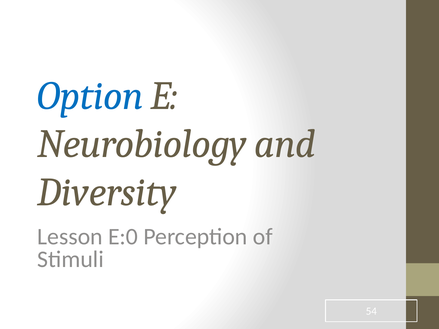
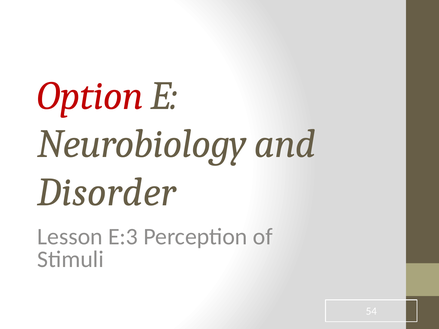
Option colour: blue -> red
Diversity: Diversity -> Disorder
E:0: E:0 -> E:3
